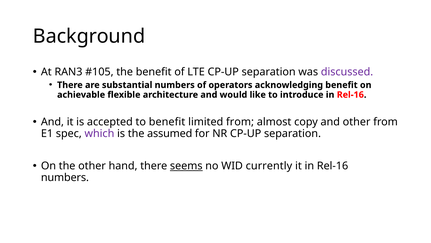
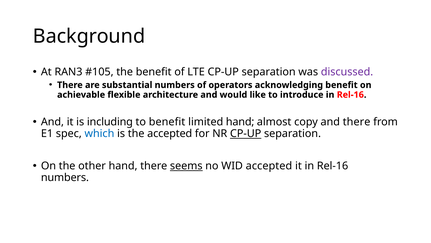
accepted: accepted -> including
limited from: from -> hand
and other: other -> there
which colour: purple -> blue
the assumed: assumed -> accepted
CP-UP at (246, 133) underline: none -> present
WID currently: currently -> accepted
